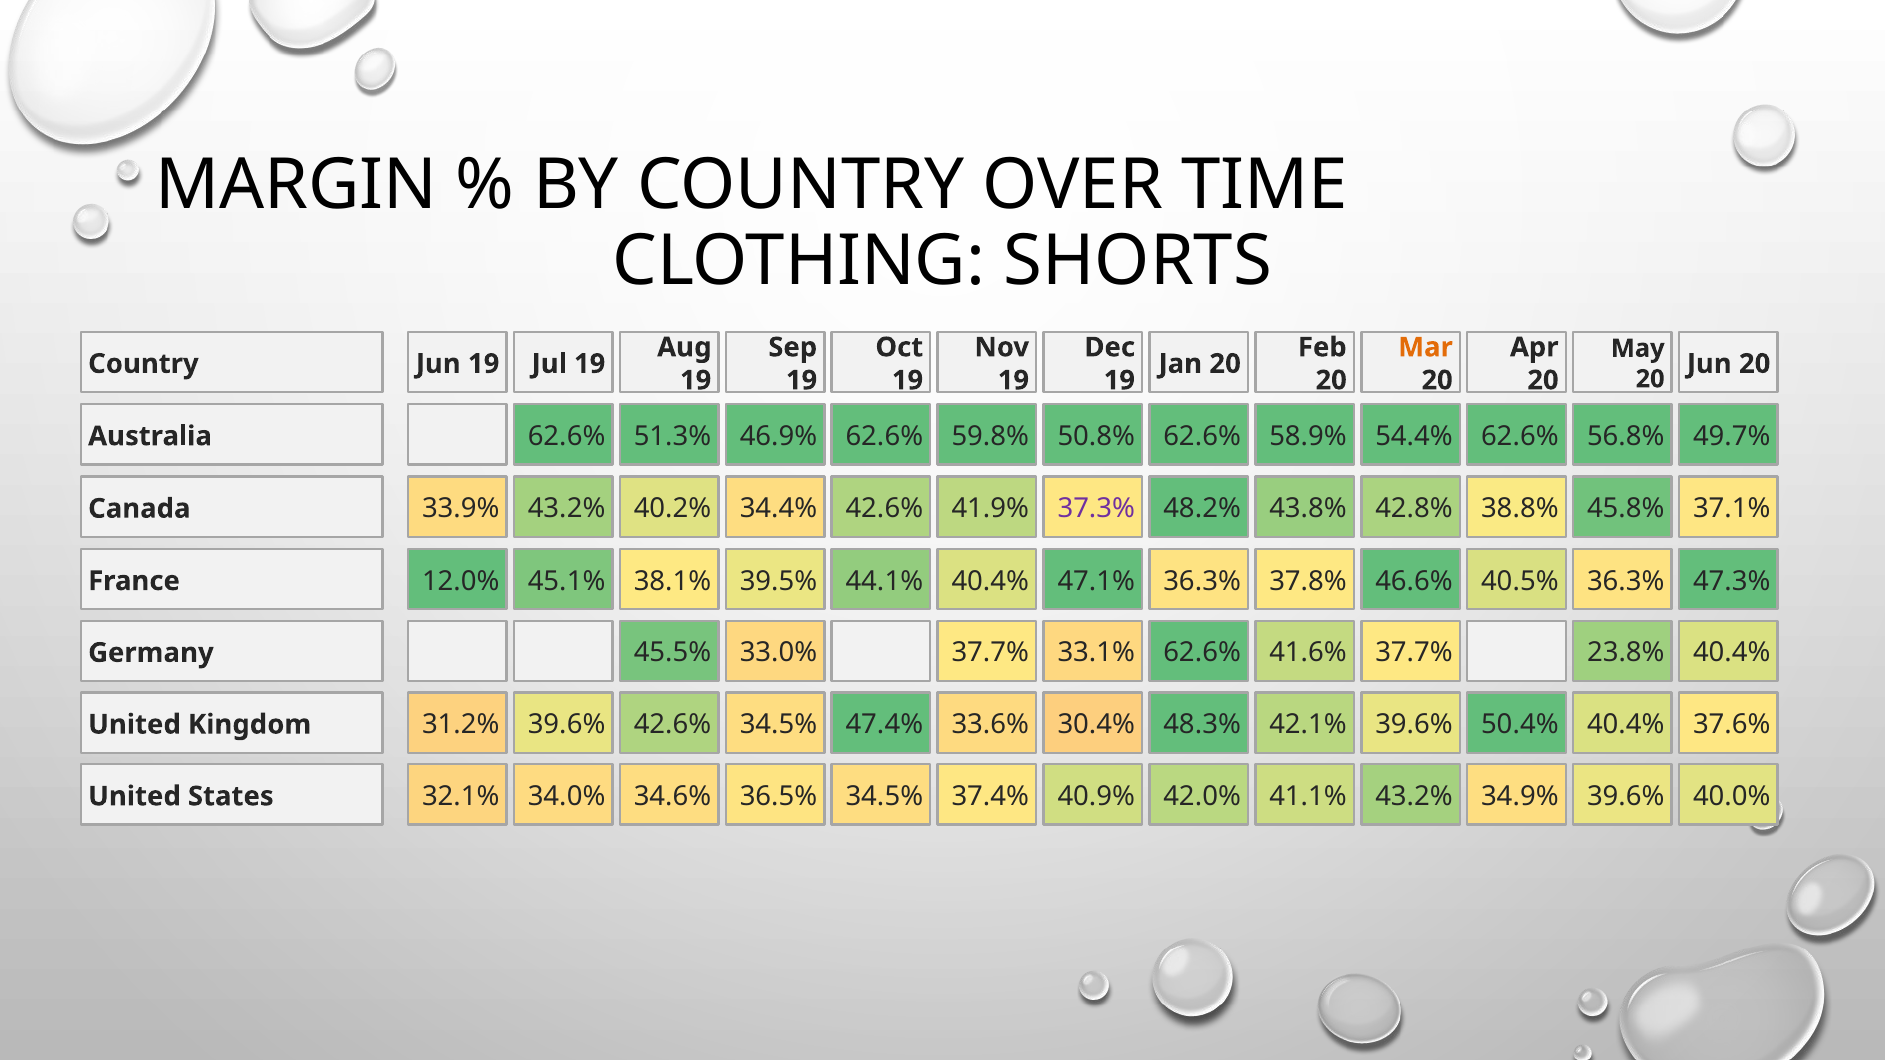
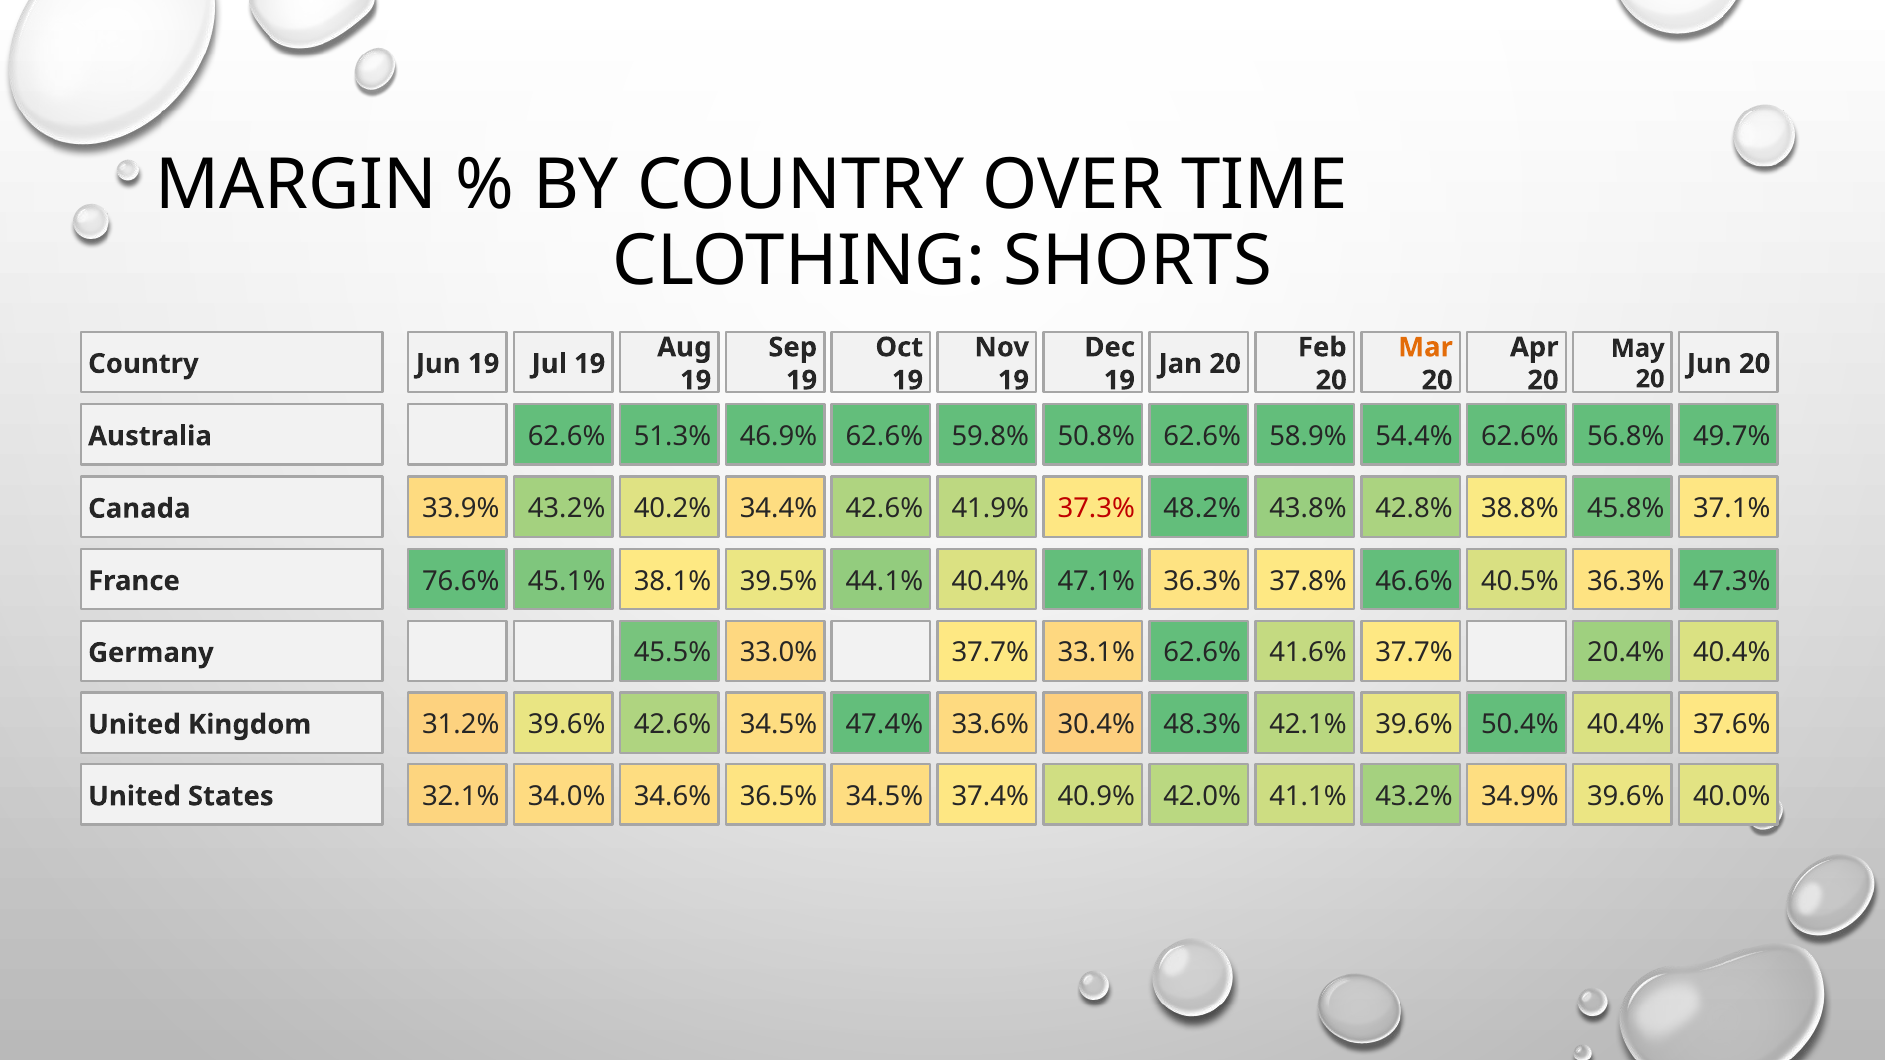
37.3% colour: purple -> red
12.0%: 12.0% -> 76.6%
23.8%: 23.8% -> 20.4%
